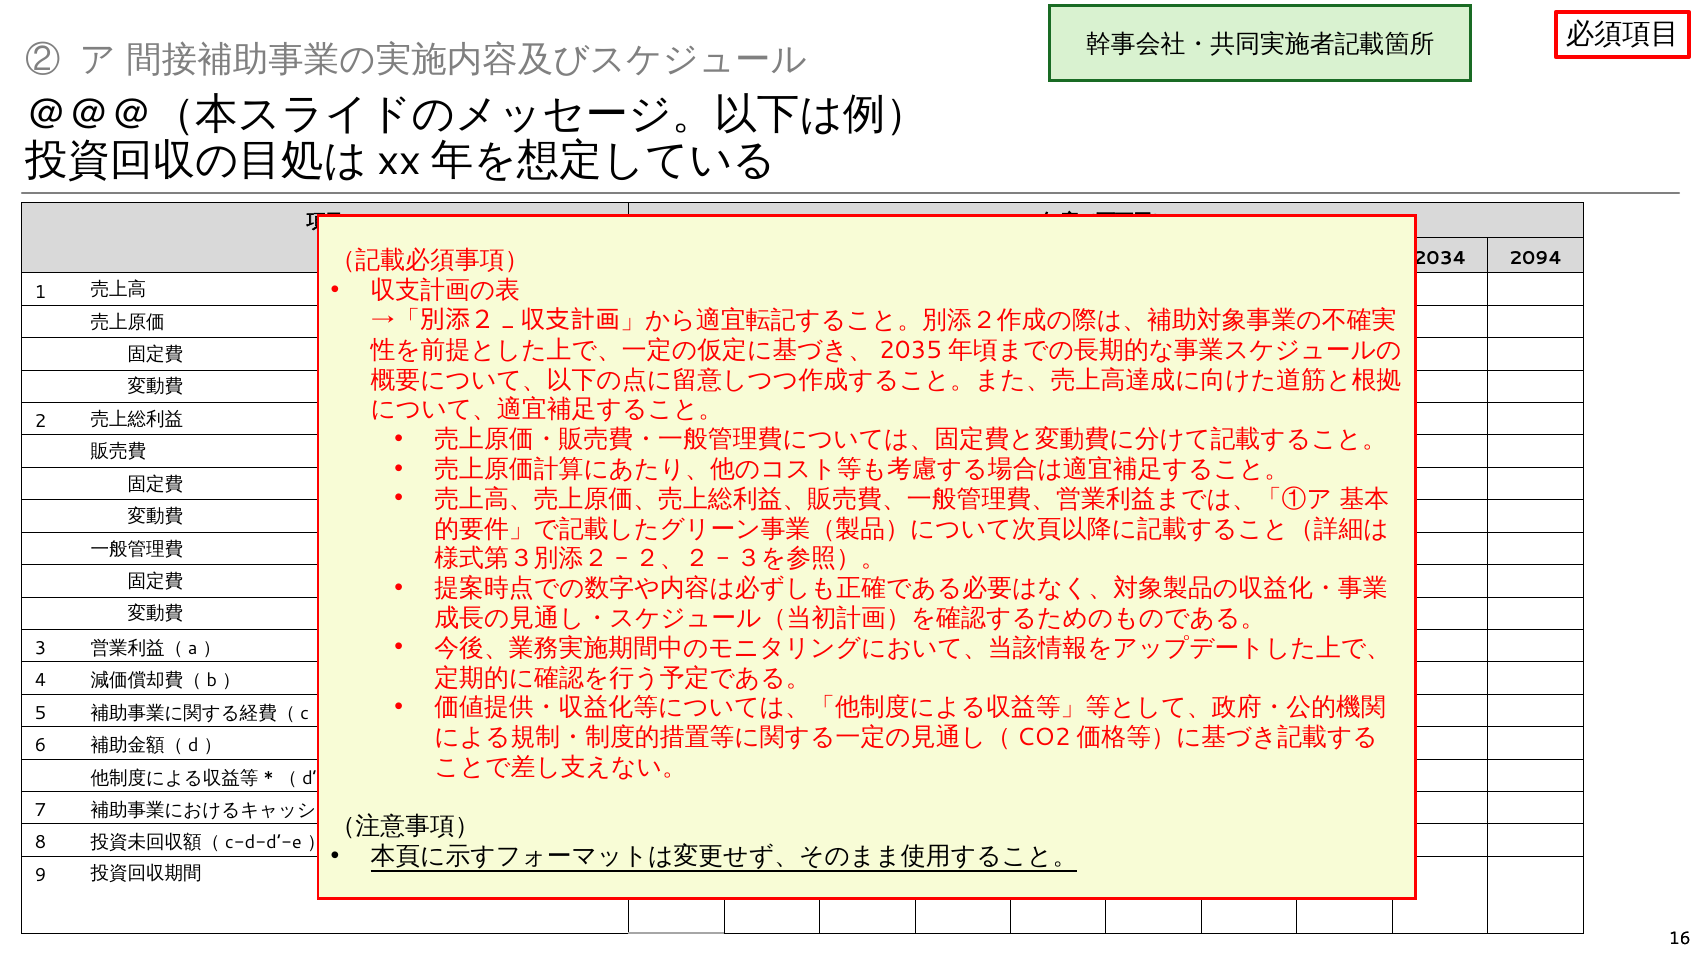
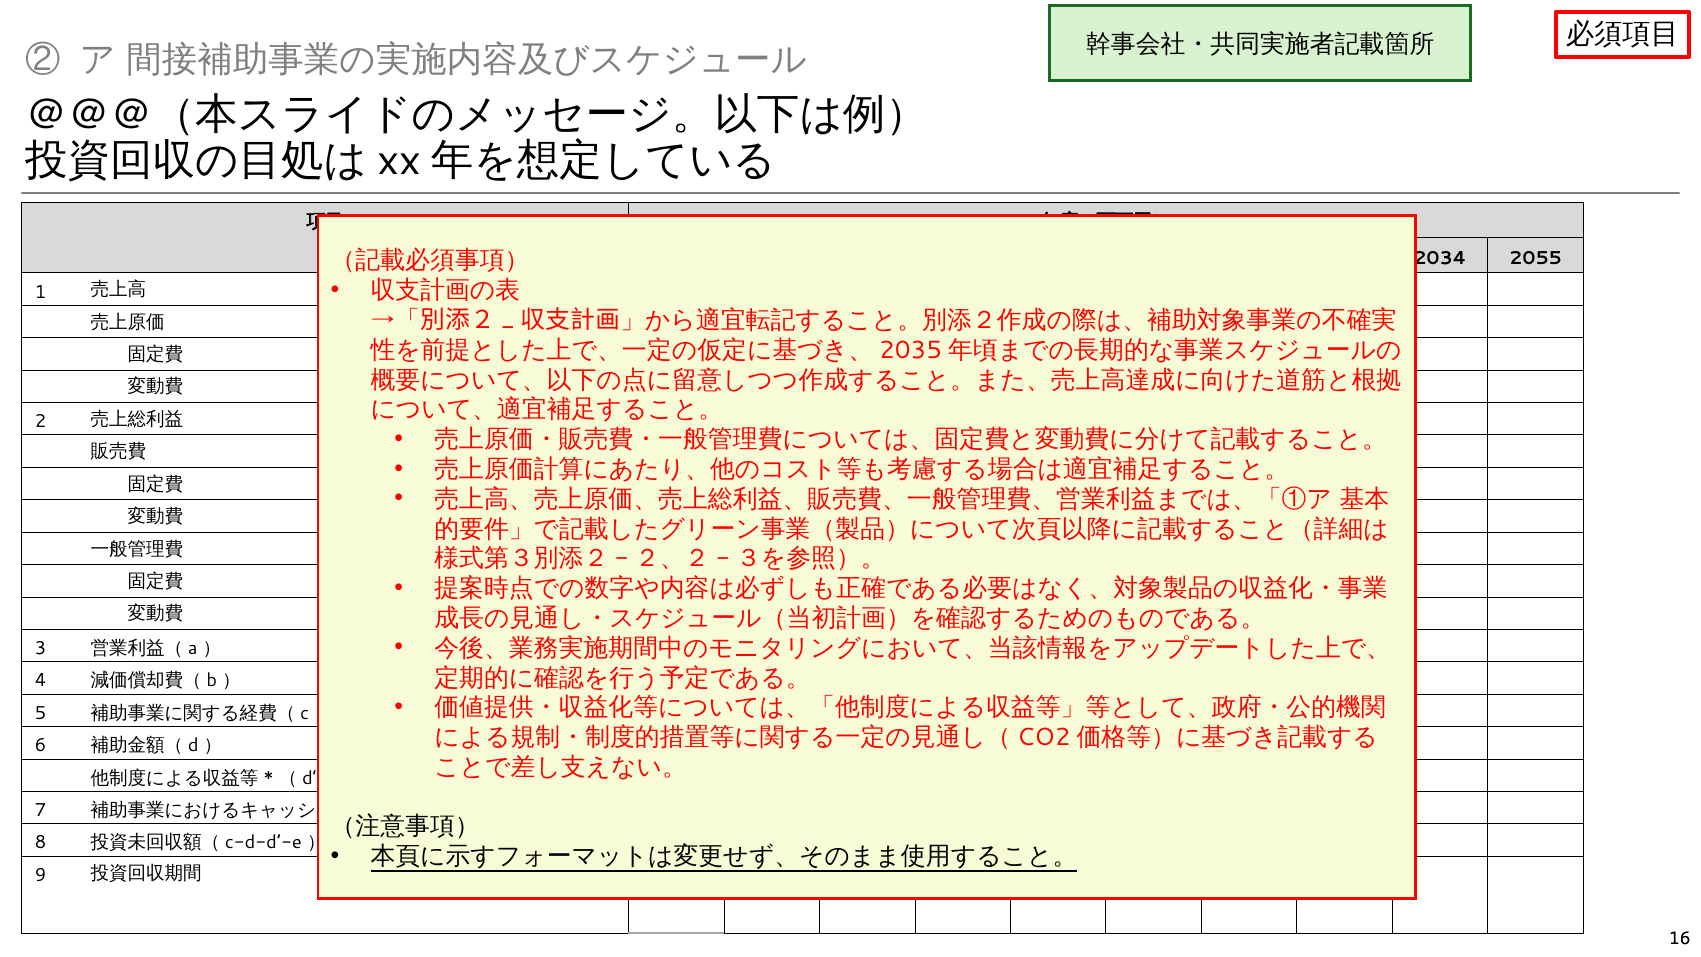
2094: 2094 -> 2055
